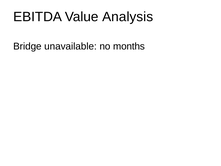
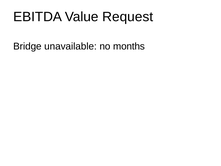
Analysis: Analysis -> Request
